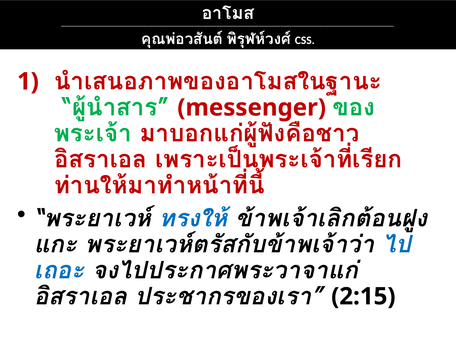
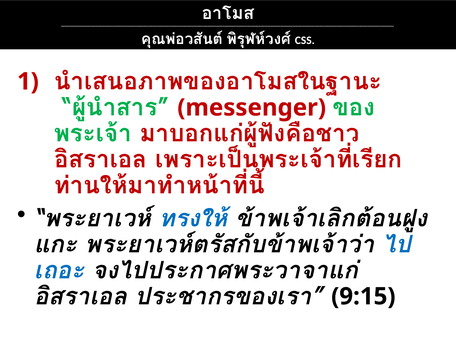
2:15: 2:15 -> 9:15
